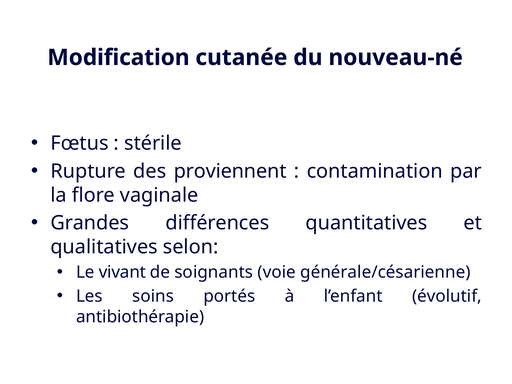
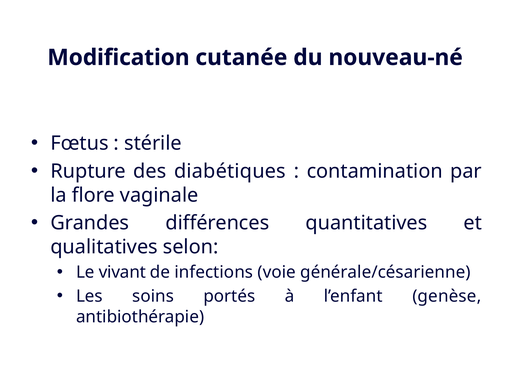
proviennent: proviennent -> diabétiques
soignants: soignants -> infections
évolutif: évolutif -> genèse
